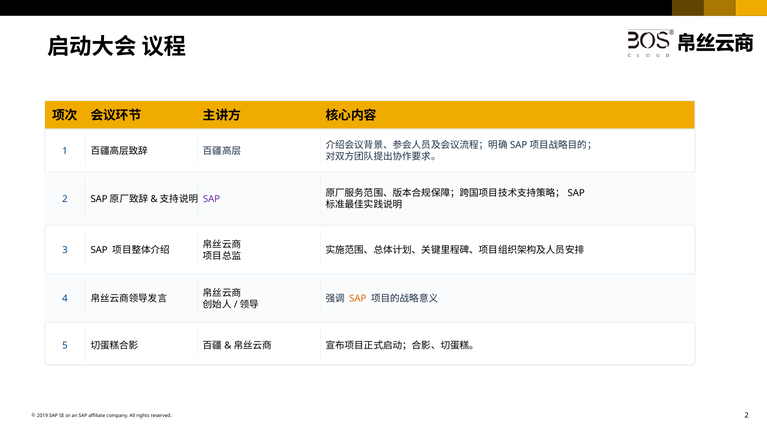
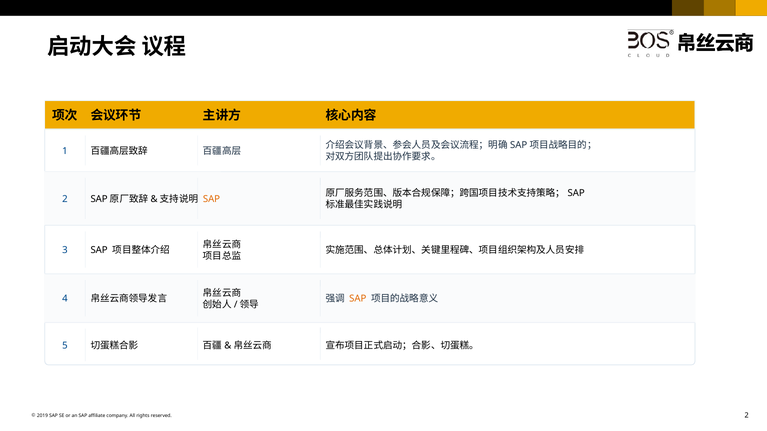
SAP at (211, 199) colour: purple -> orange
